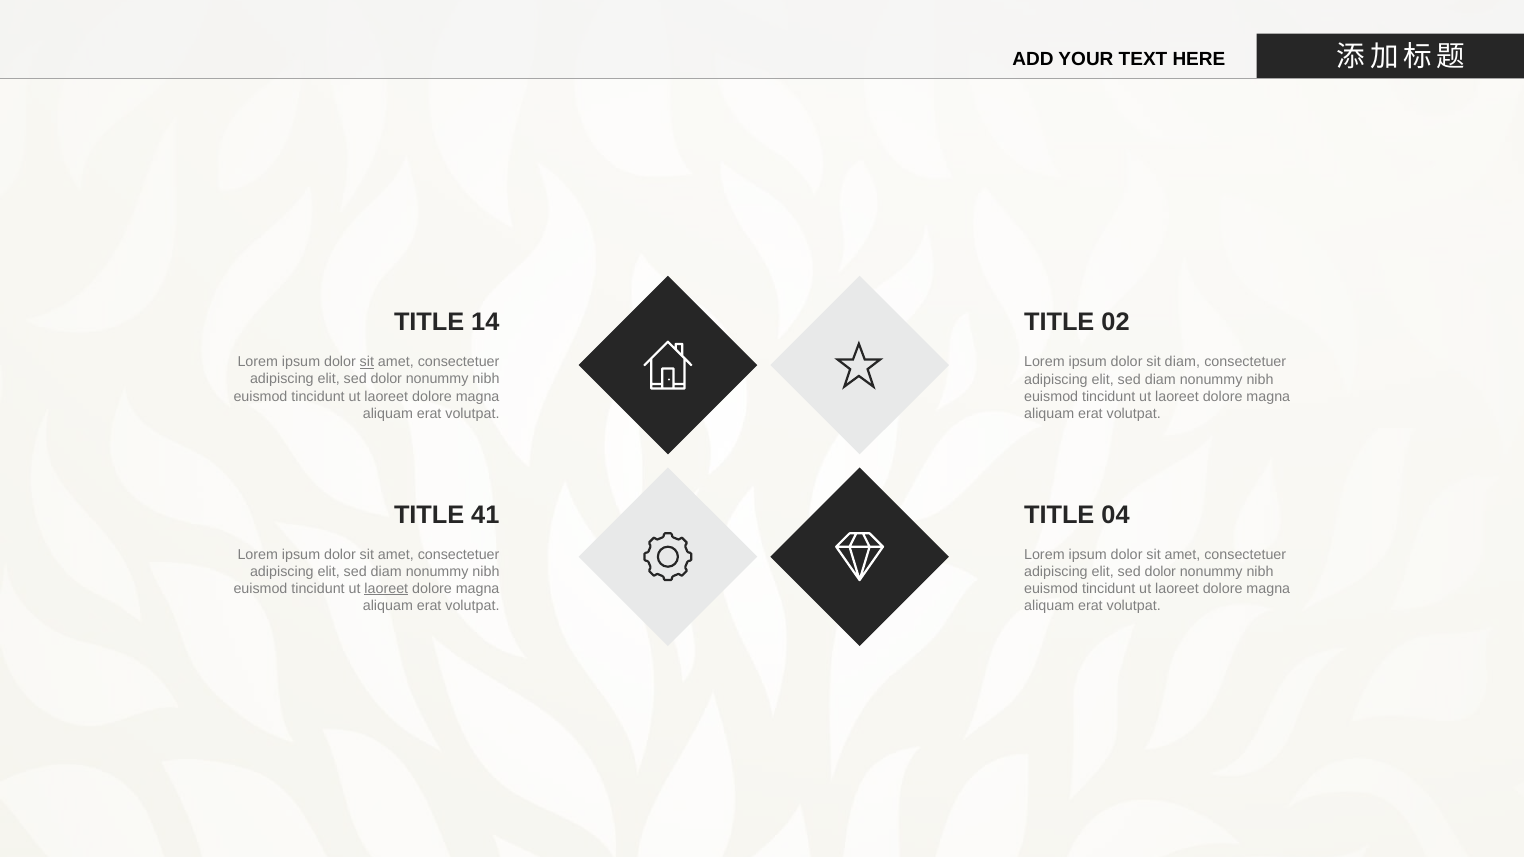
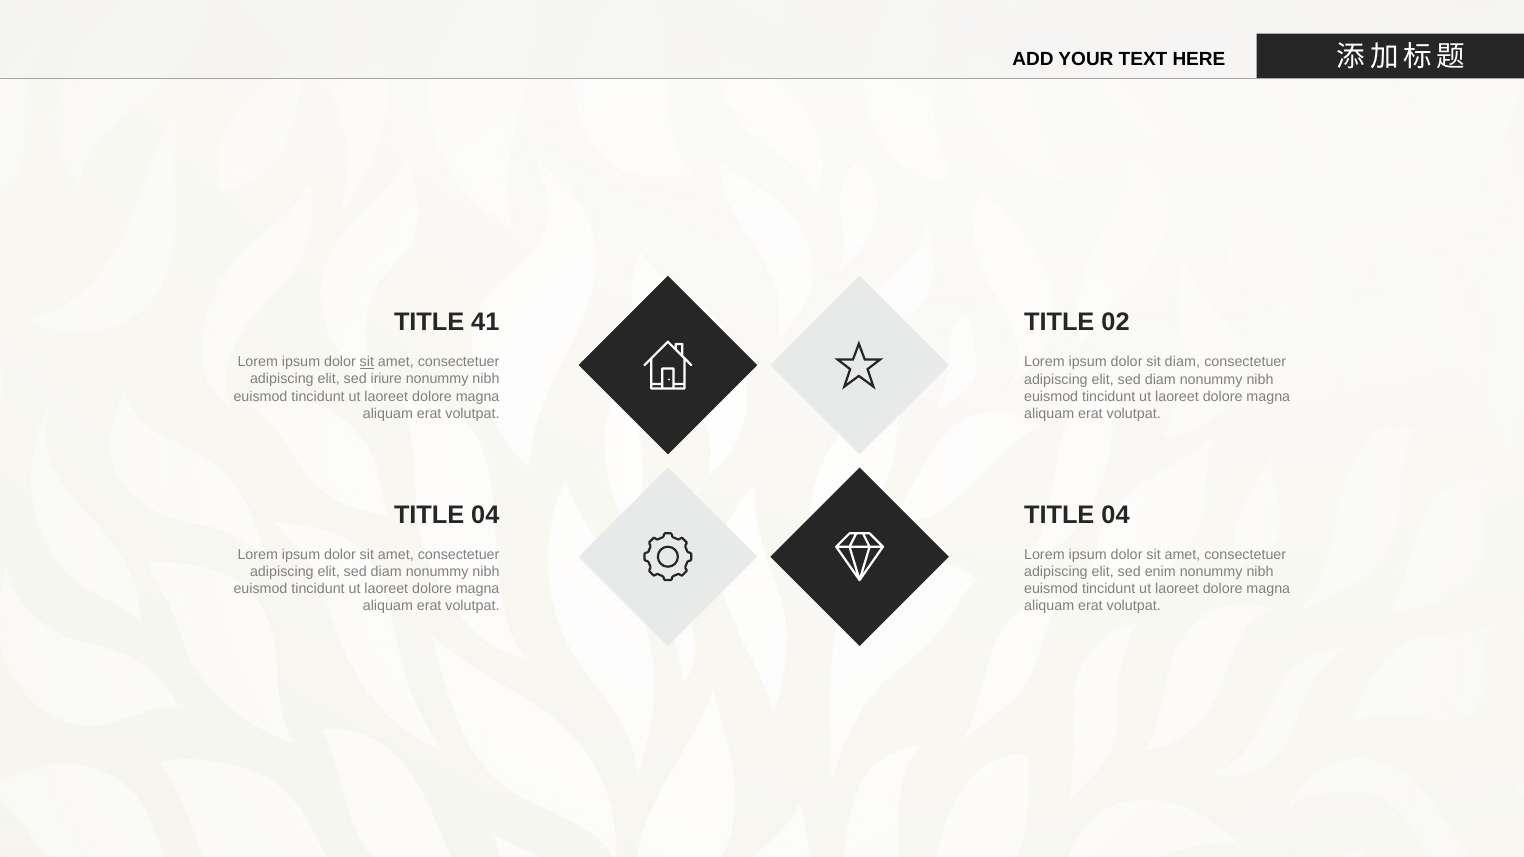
14: 14 -> 41
dolor at (386, 379): dolor -> iriure
41 at (485, 515): 41 -> 04
dolor at (1160, 572): dolor -> enim
laoreet at (386, 589) underline: present -> none
